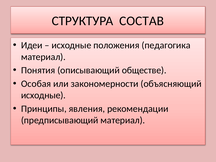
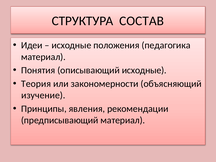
описывающий обществе: обществе -> исходные
Особая: Особая -> Теория
исходные at (43, 95): исходные -> изучение
